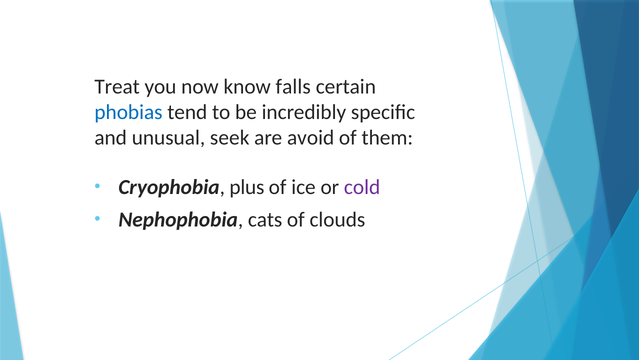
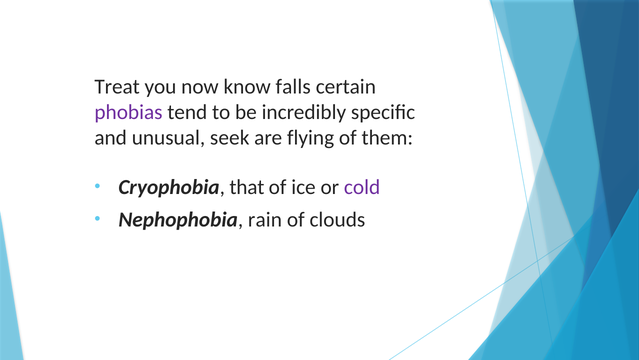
phobias colour: blue -> purple
avoid: avoid -> flying
plus: plus -> that
cats: cats -> rain
